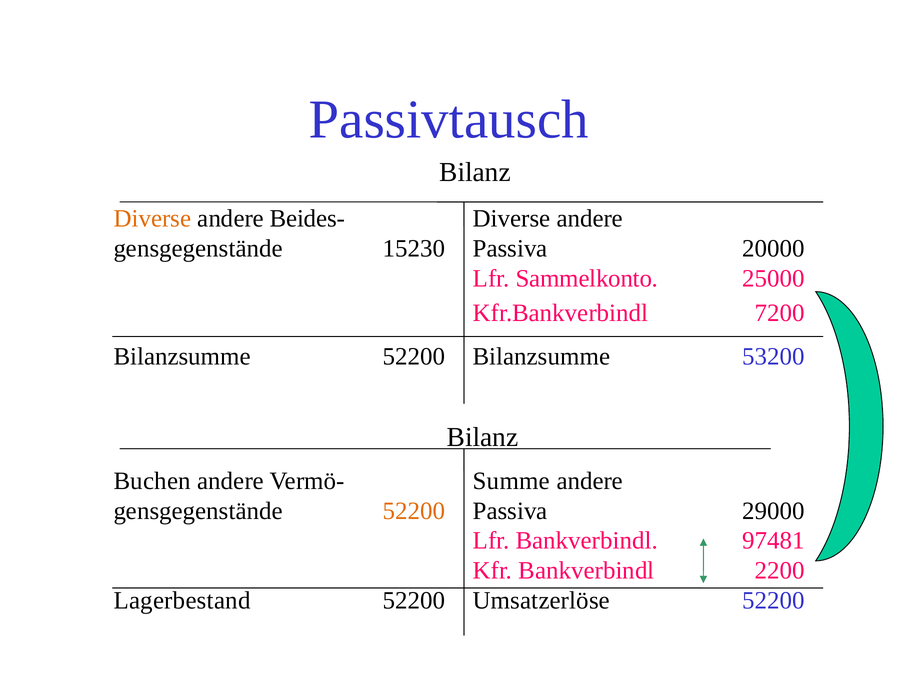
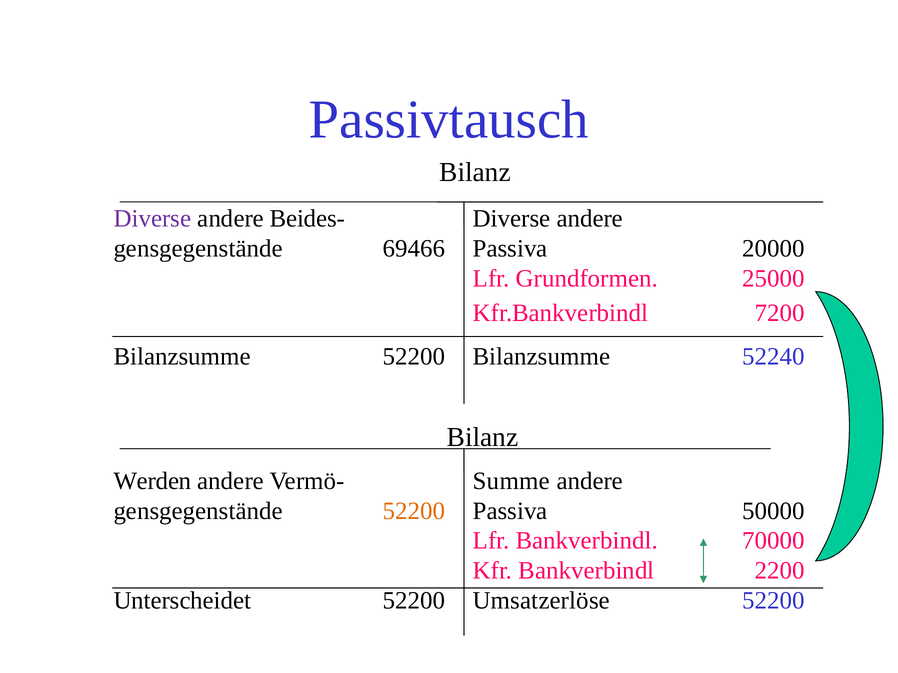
Diverse at (152, 219) colour: orange -> purple
15230: 15230 -> 69466
Sammelkonto: Sammelkonto -> Grundformen
53200: 53200 -> 52240
Buchen: Buchen -> Werden
29000: 29000 -> 50000
97481: 97481 -> 70000
Lagerbestand: Lagerbestand -> Unterscheidet
